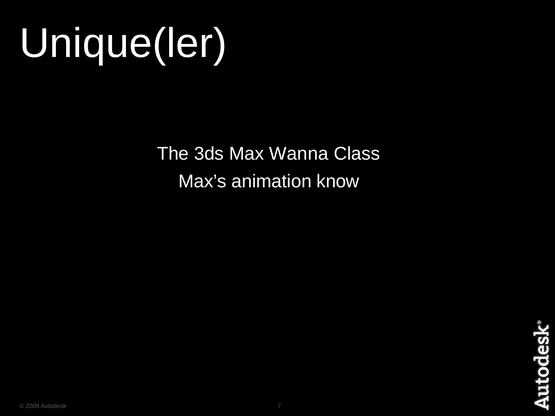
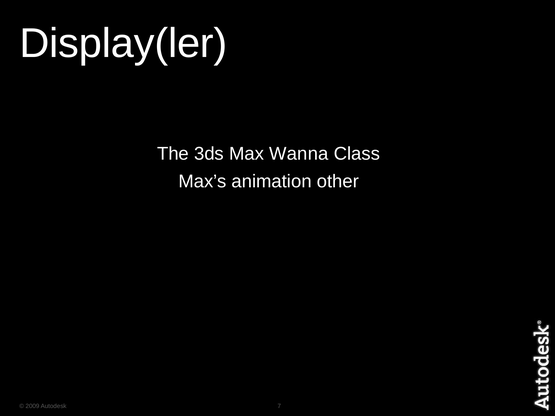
Unique(ler: Unique(ler -> Display(ler
know: know -> other
